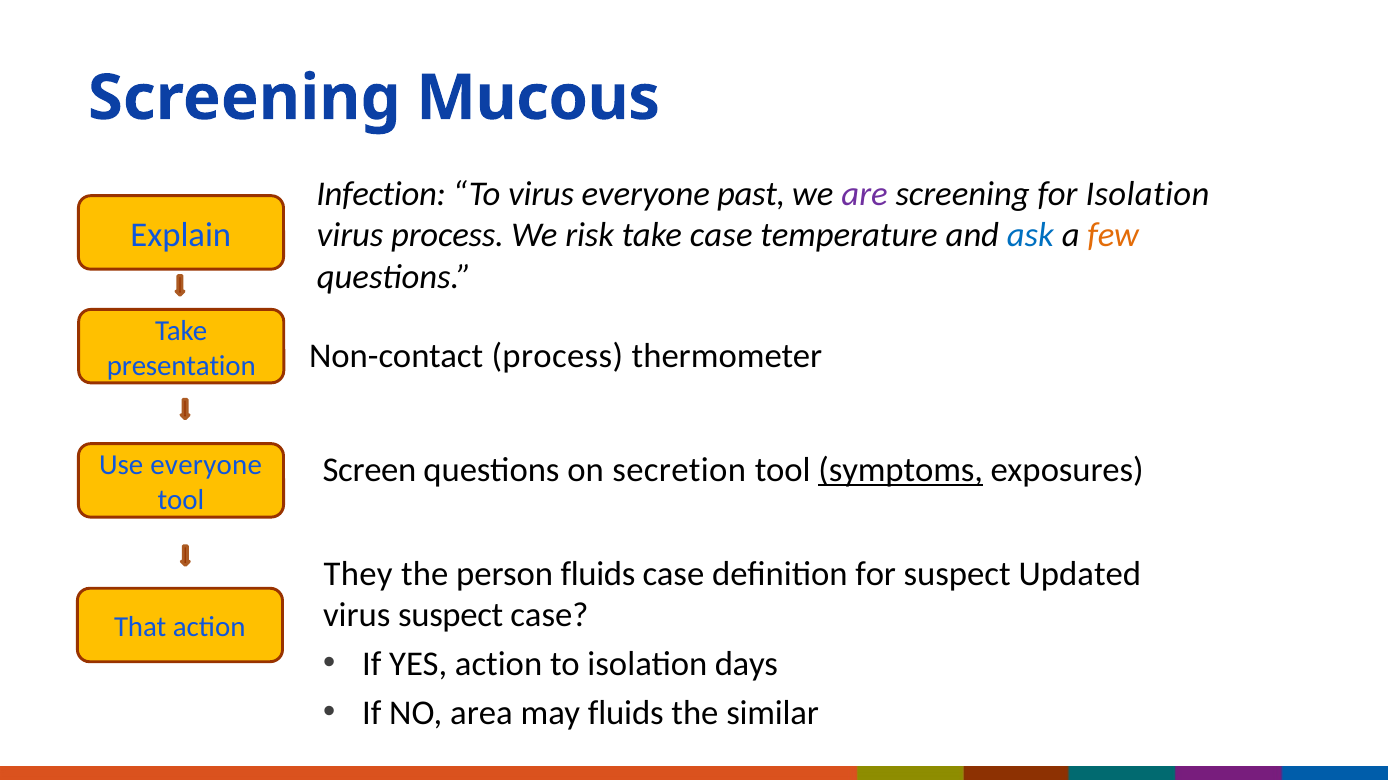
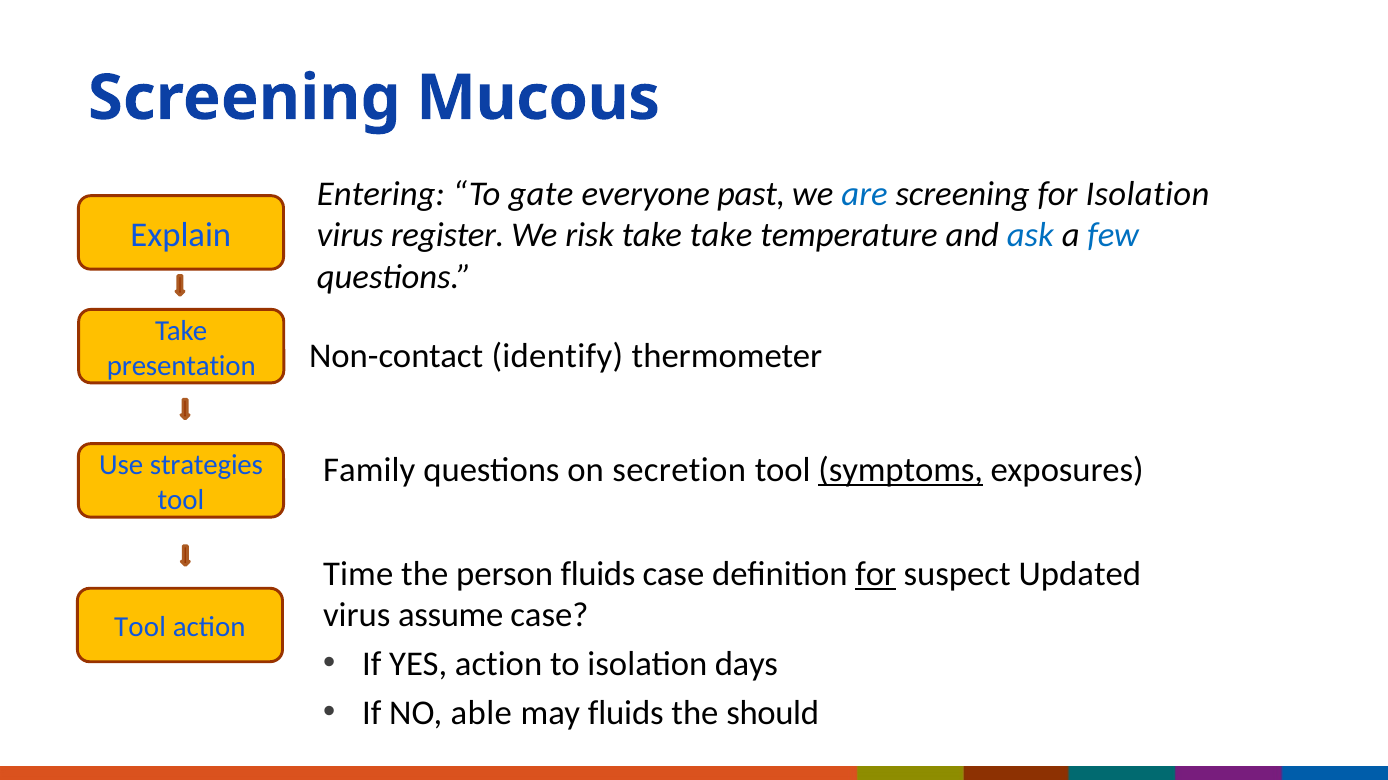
Infection: Infection -> Entering
To virus: virus -> gate
are colour: purple -> blue
virus process: process -> register
take case: case -> take
few colour: orange -> blue
Non-contact process: process -> identify
Use everyone: everyone -> strategies
Screen: Screen -> Family
They: They -> Time
for at (876, 574) underline: none -> present
virus suspect: suspect -> assume
That at (140, 628): That -> Tool
area: area -> able
similar: similar -> should
